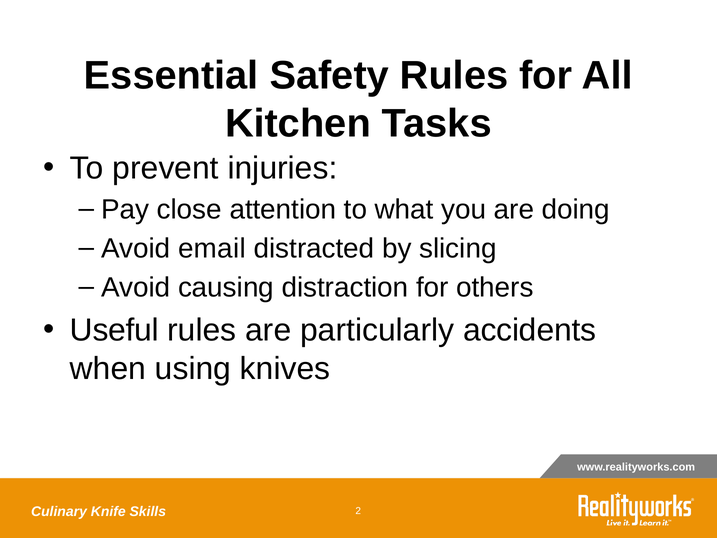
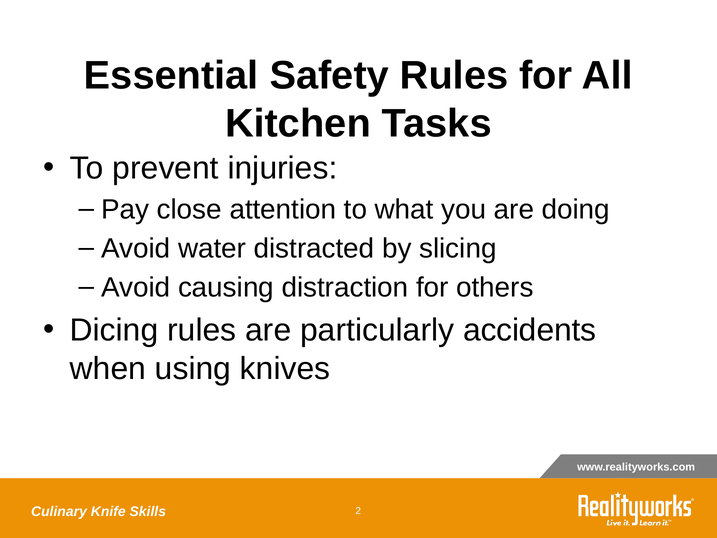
email: email -> water
Useful: Useful -> Dicing
